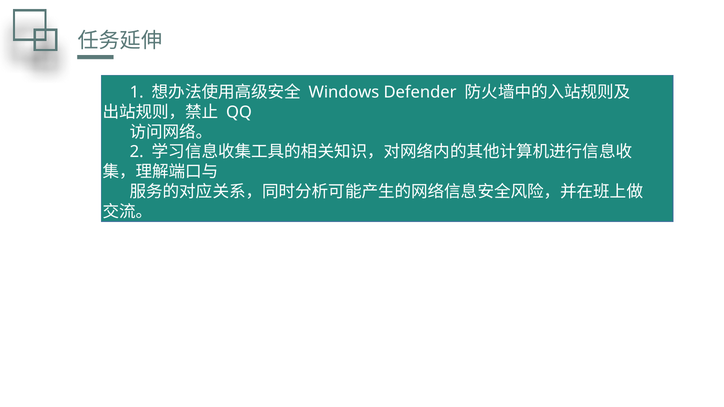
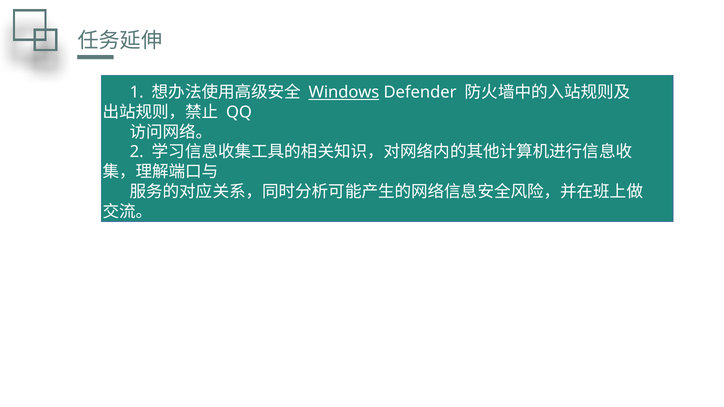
Windows underline: none -> present
